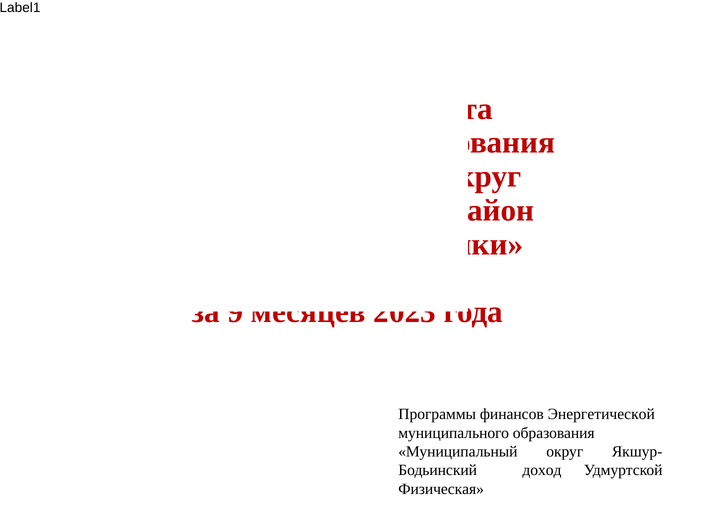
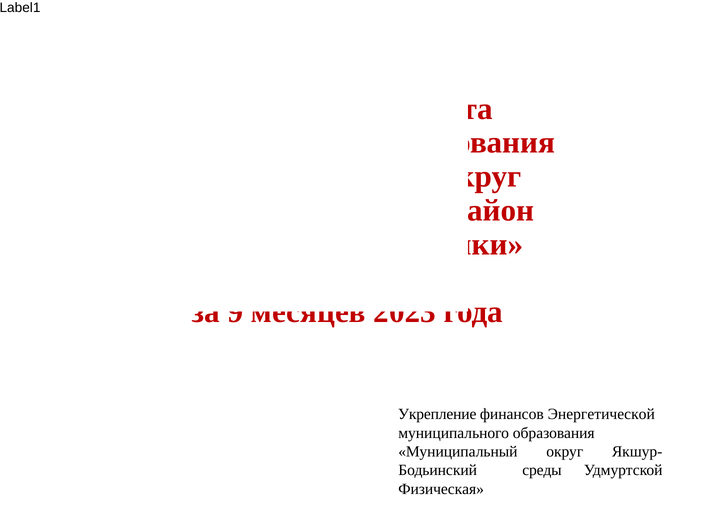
Программы: Программы -> Укрепление
доход: доход -> среды
